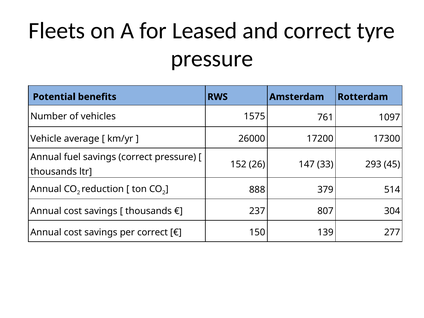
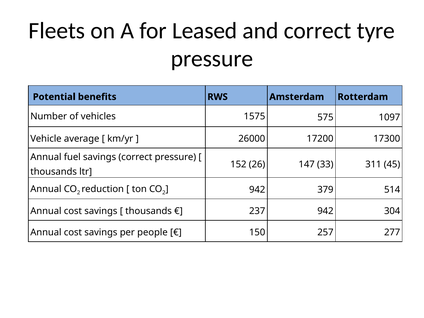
761: 761 -> 575
293: 293 -> 311
888 at (257, 190): 888 -> 942
237 807: 807 -> 942
per correct: correct -> people
139: 139 -> 257
